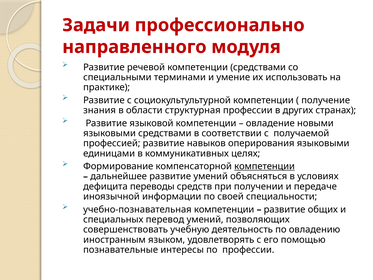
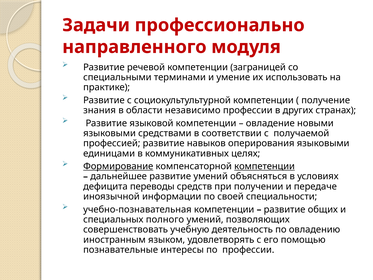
компетенции средствами: средствами -> заграницей
структурная: структурная -> независимо
Формирование underline: none -> present
перевод: перевод -> полного
